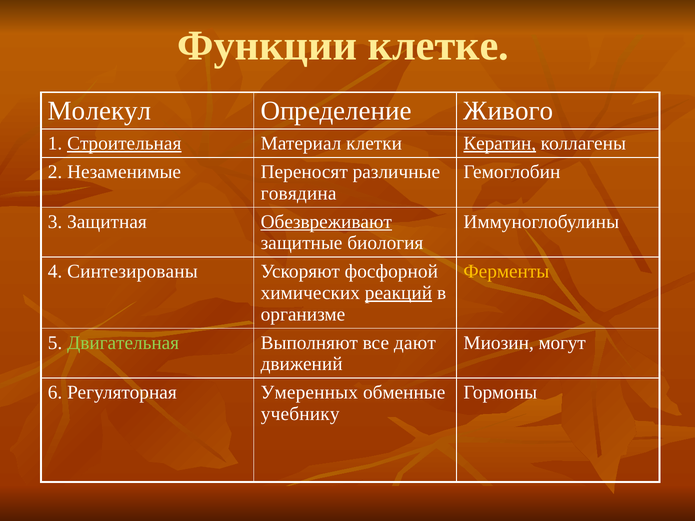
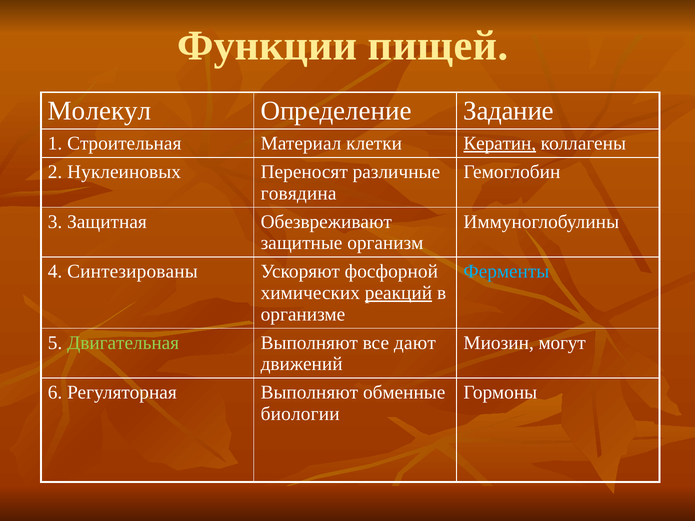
клетке: клетке -> пищей
Живого: Живого -> Задание
Строительная underline: present -> none
Незаменимые: Незаменимые -> Нуклеиновых
Обезвреживают underline: present -> none
биология: биология -> организм
Ферменты colour: yellow -> light blue
Регуляторная Умеренных: Умеренных -> Выполняют
учебнику: учебнику -> биологии
